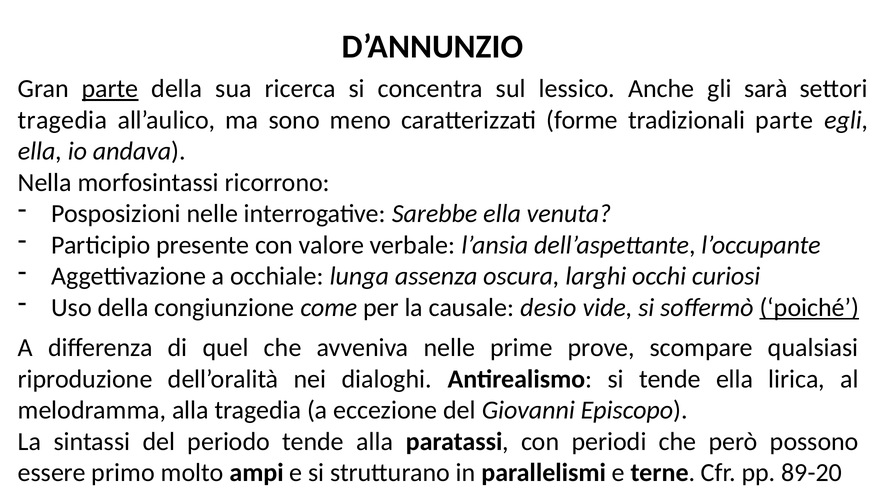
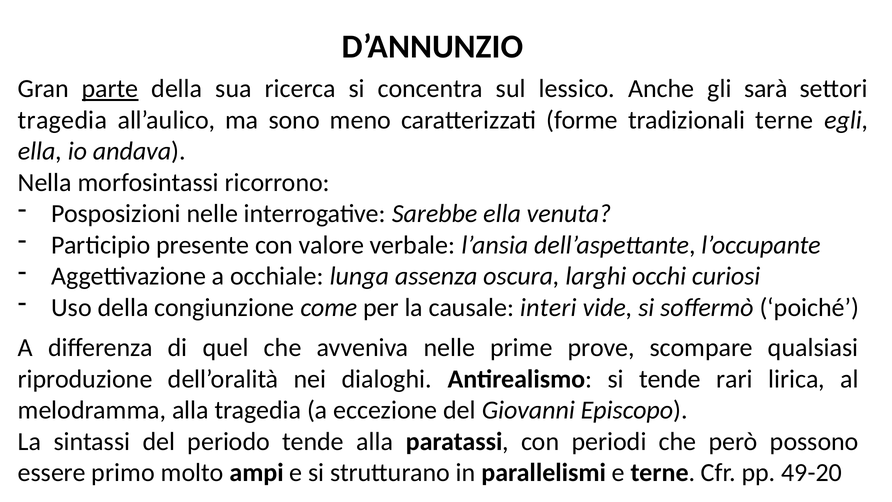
tradizionali parte: parte -> terne
desio: desio -> interi
poiché underline: present -> none
tende ella: ella -> rari
89-20: 89-20 -> 49-20
